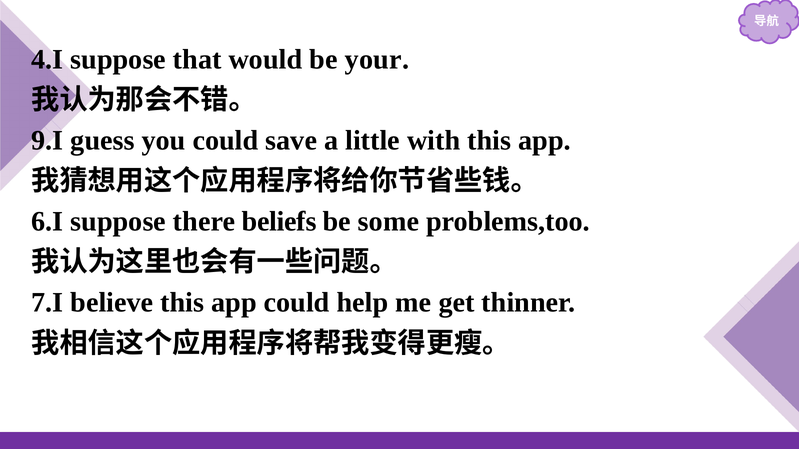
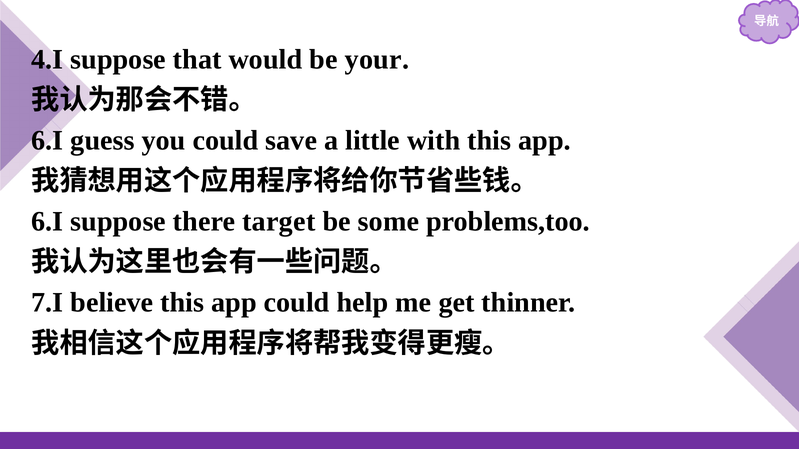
9.I at (47, 141): 9.I -> 6.I
beliefs: beliefs -> target
